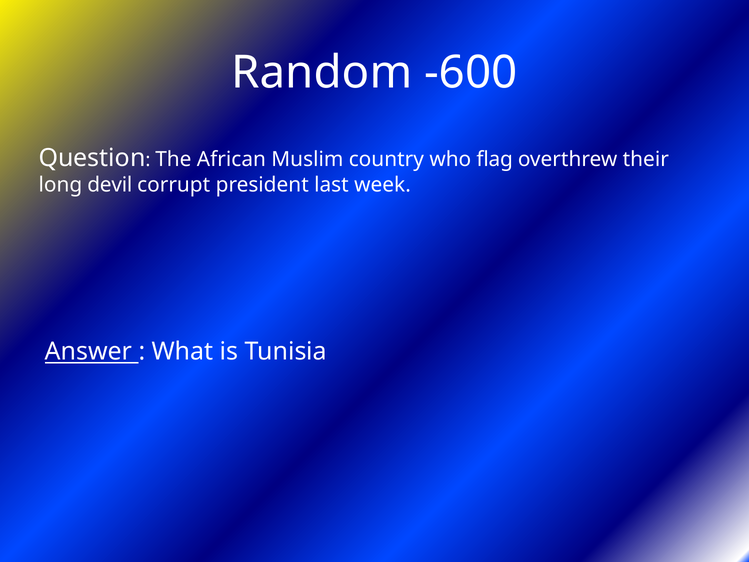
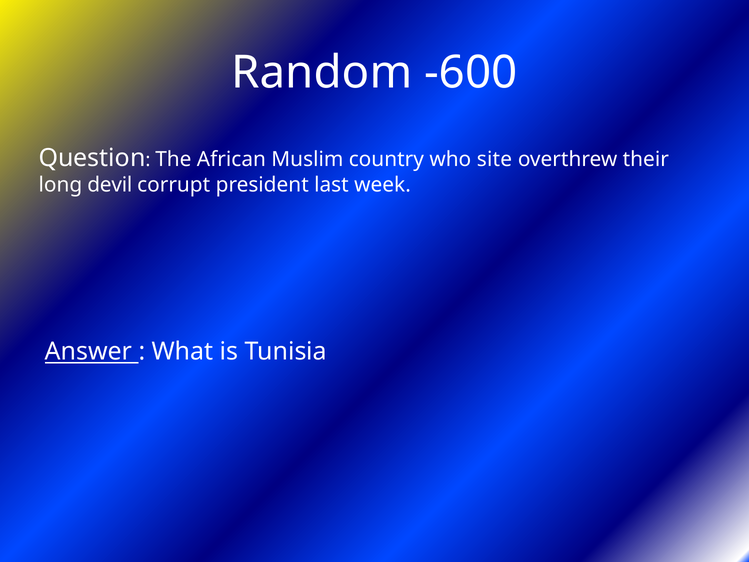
flag: flag -> site
